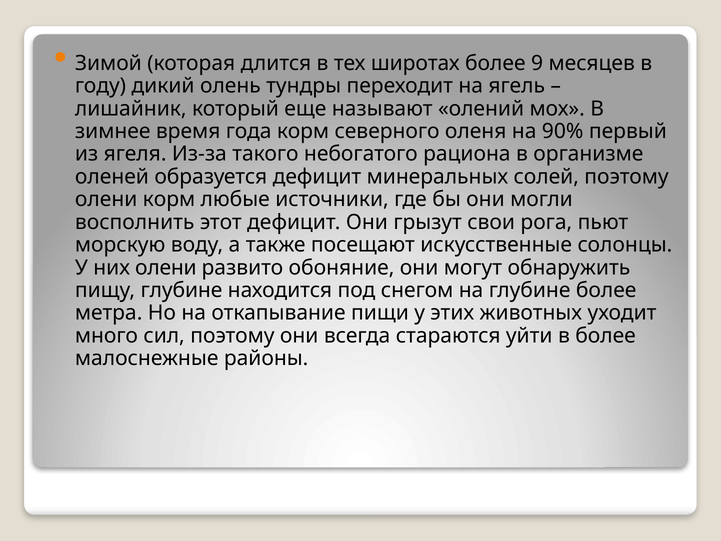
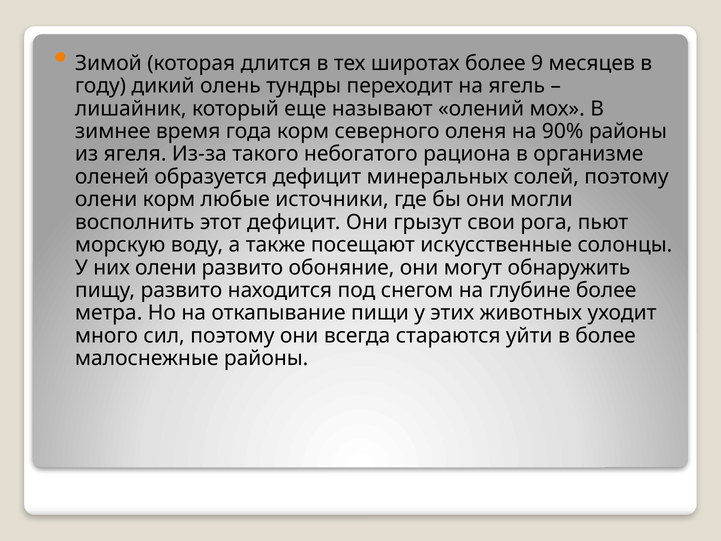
90% первый: первый -> районы
пищу глубине: глубине -> развито
